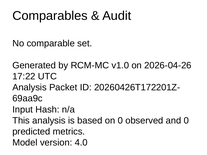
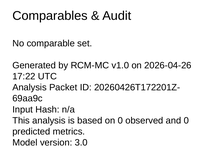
4.0: 4.0 -> 3.0
